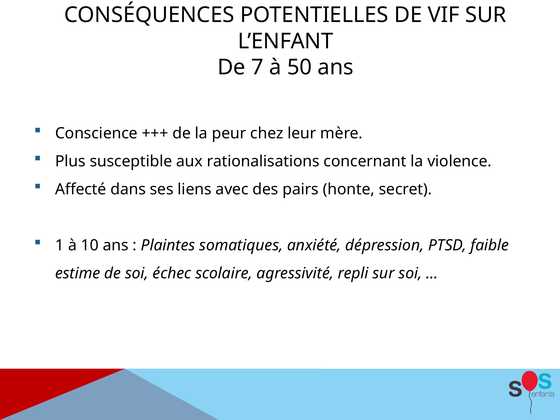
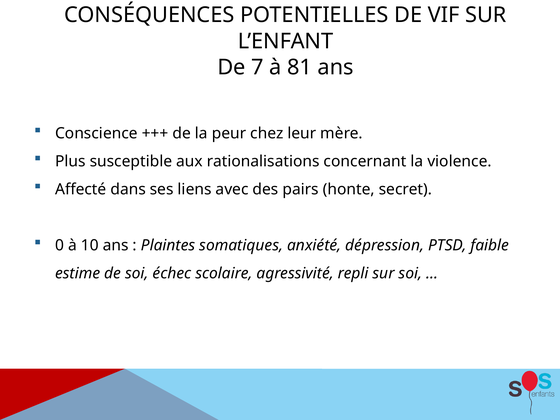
50: 50 -> 81
1: 1 -> 0
